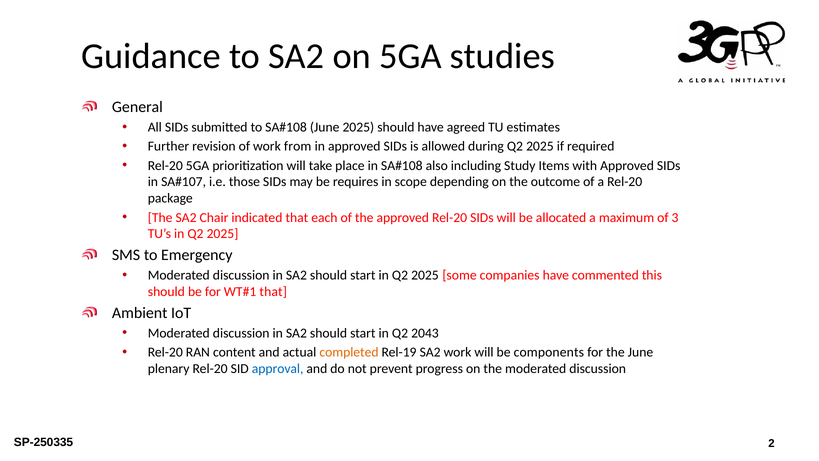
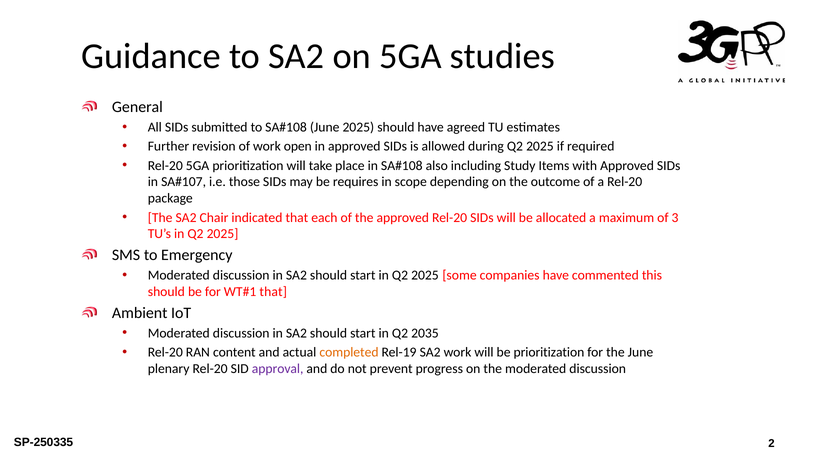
from: from -> open
2043: 2043 -> 2035
be components: components -> prioritization
approval colour: blue -> purple
